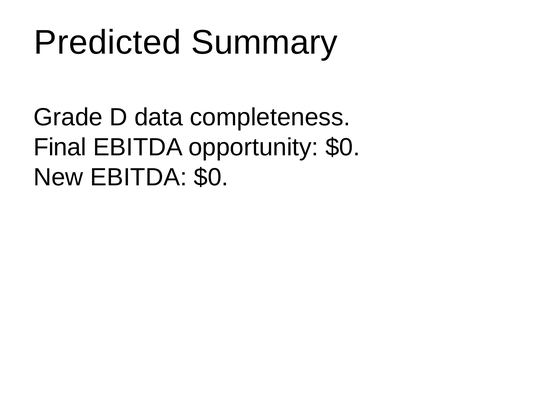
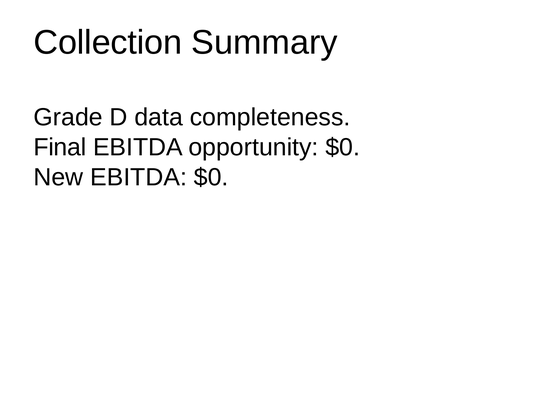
Predicted: Predicted -> Collection
